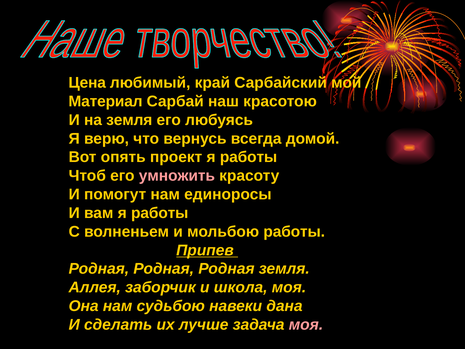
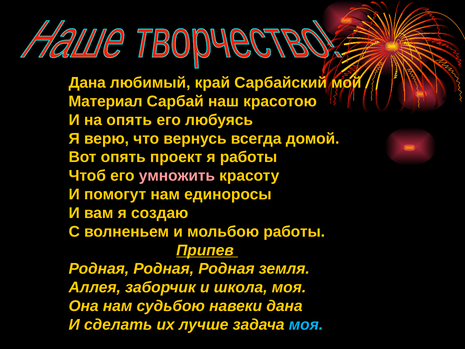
Цена at (87, 83): Цена -> Дана
на земля: земля -> опять
вам я работы: работы -> создаю
моя at (306, 324) colour: pink -> light blue
